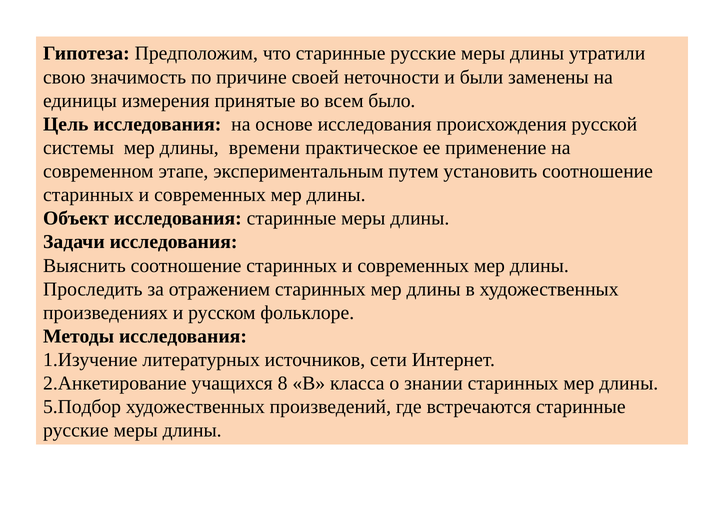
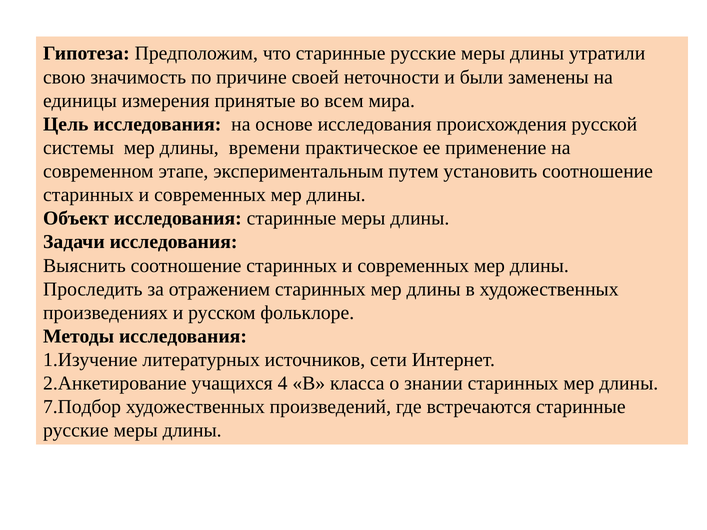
было: было -> мира
8: 8 -> 4
5.Подбор: 5.Подбор -> 7.Подбор
